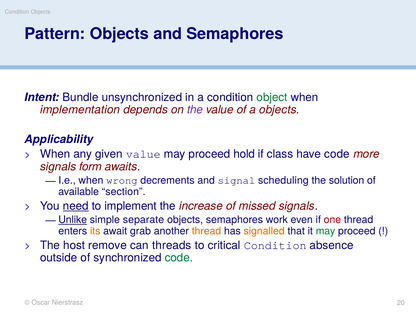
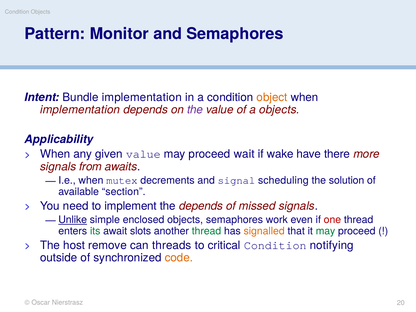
Pattern Objects: Objects -> Monitor
Bundle unsynchronized: unsynchronized -> implementation
object colour: green -> orange
hold: hold -> wait
class: class -> wake
have code: code -> there
form: form -> from
wrong: wrong -> mutex
need underline: present -> none
the increase: increase -> depends
separate: separate -> enclosed
its colour: orange -> green
grab: grab -> slots
thread at (206, 231) colour: orange -> green
absence: absence -> notifying
code at (179, 258) colour: green -> orange
